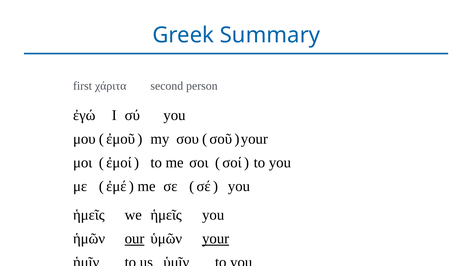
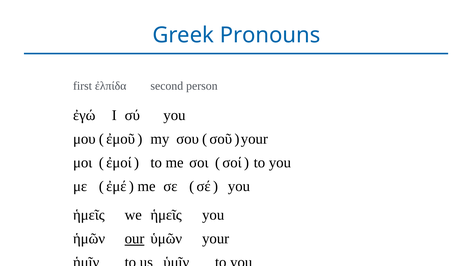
Summary: Summary -> Pronouns
χάριτα: χάριτα -> ἐλπίδα
your underline: present -> none
